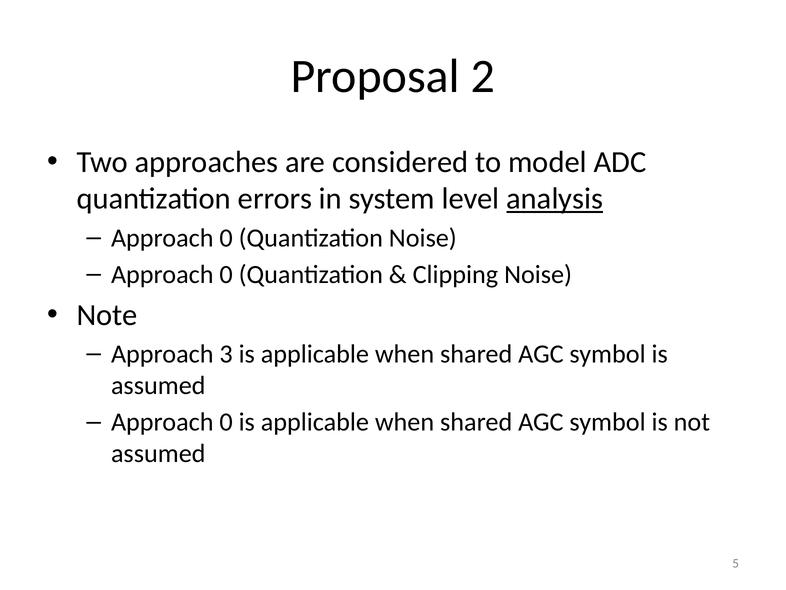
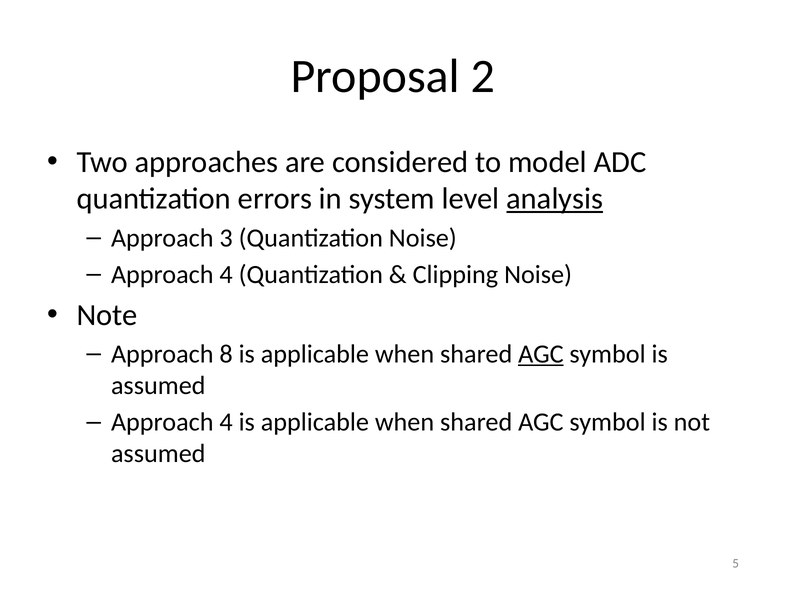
0 at (226, 238): 0 -> 3
0 at (226, 274): 0 -> 4
3: 3 -> 8
AGC at (541, 354) underline: none -> present
0 at (226, 422): 0 -> 4
